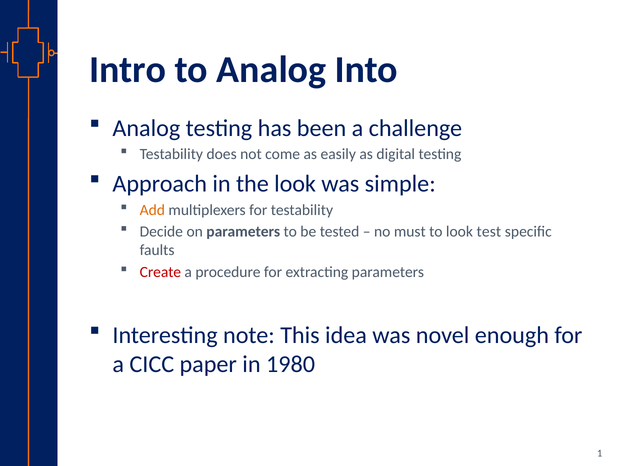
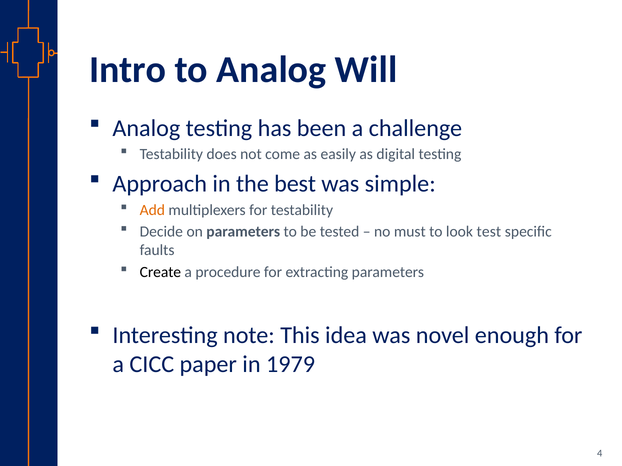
Into: Into -> Will
the look: look -> best
Create colour: red -> black
1980: 1980 -> 1979
1: 1 -> 4
